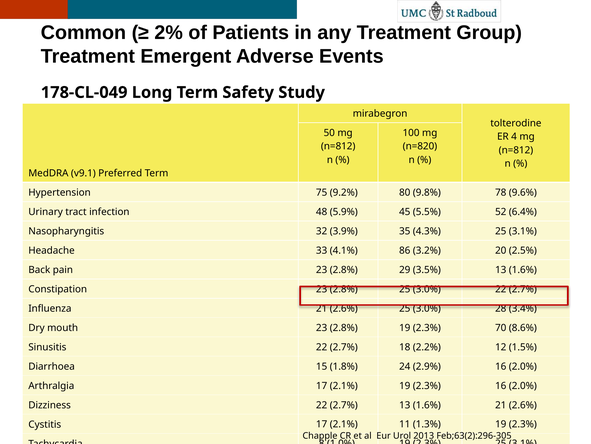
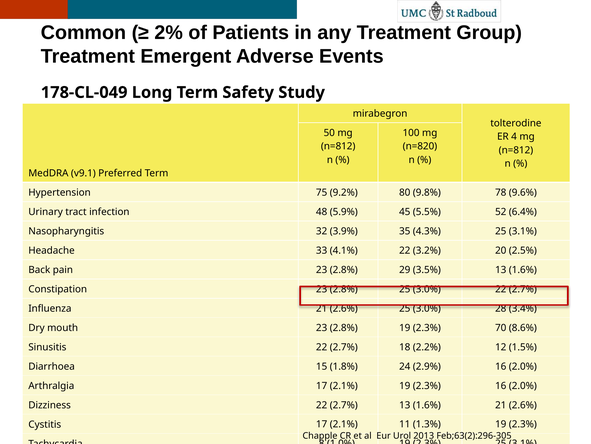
4.1% 86: 86 -> 22
